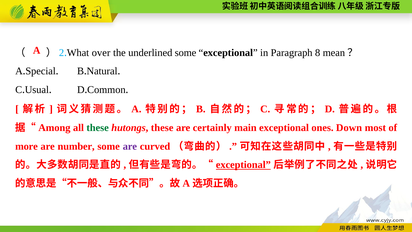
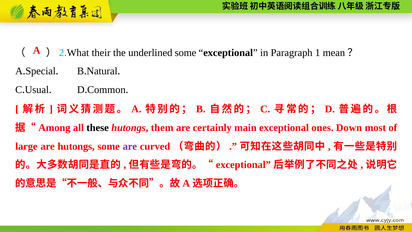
over: over -> their
8: 8 -> 1
these at (98, 128) colour: green -> black
hutongs these: these -> them
more: more -> large
are number: number -> hutongs
exceptional at (243, 165) underline: present -> none
